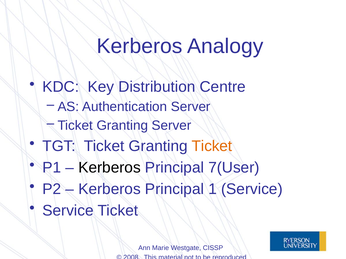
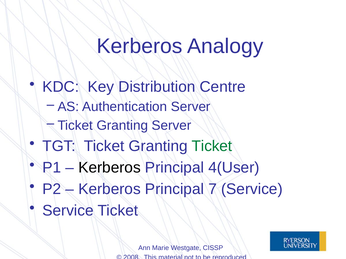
Ticket at (212, 146) colour: orange -> green
7(User: 7(User -> 4(User
1: 1 -> 7
